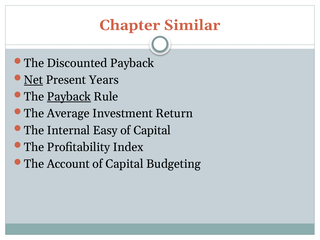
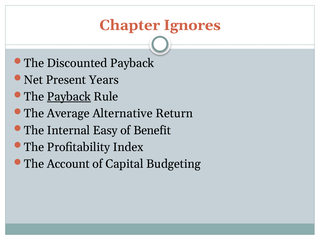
Similar: Similar -> Ignores
Net underline: present -> none
Investment: Investment -> Alternative
Capital at (152, 130): Capital -> Benefit
